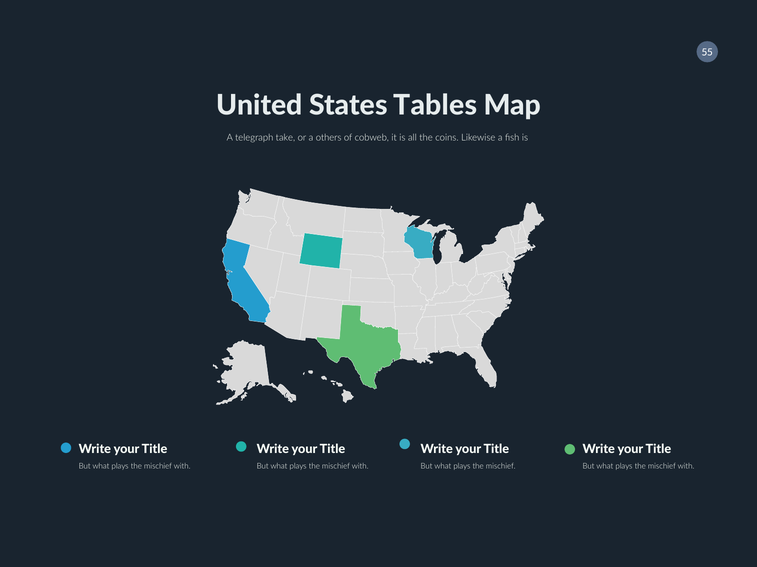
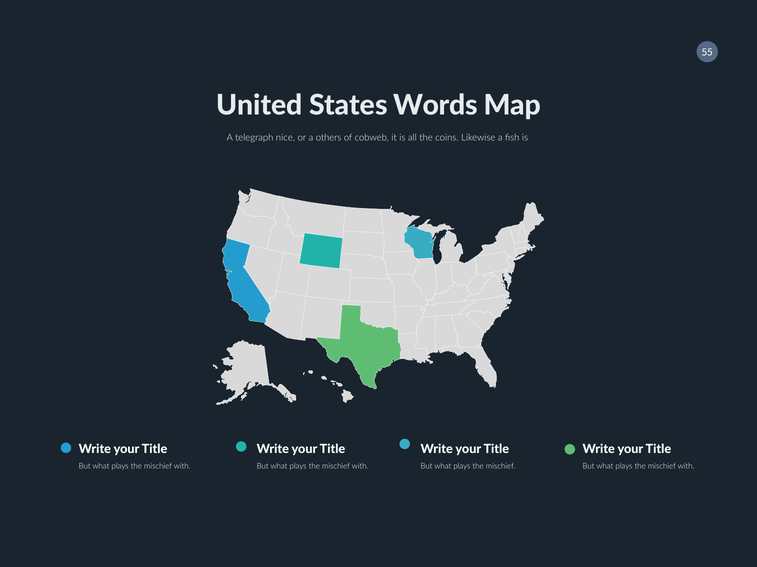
Tables: Tables -> Words
take: take -> nice
